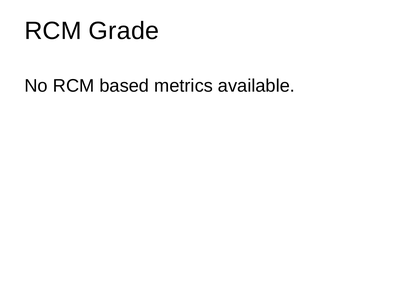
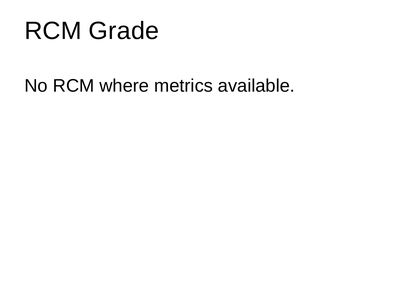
based: based -> where
